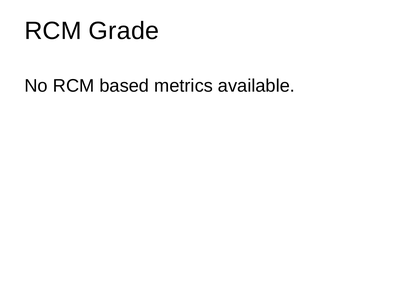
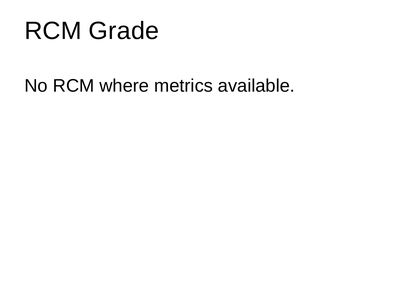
based: based -> where
